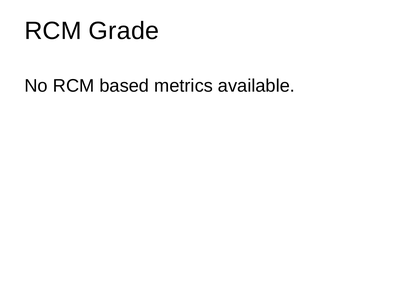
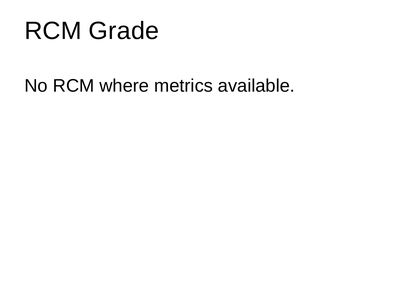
based: based -> where
